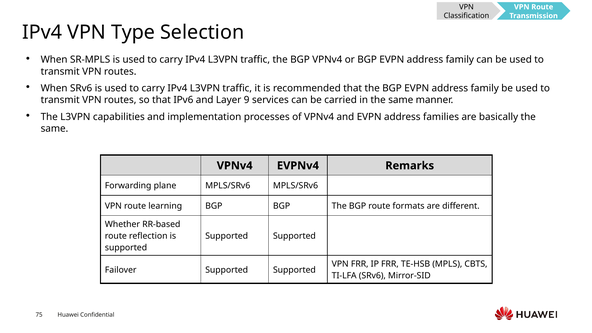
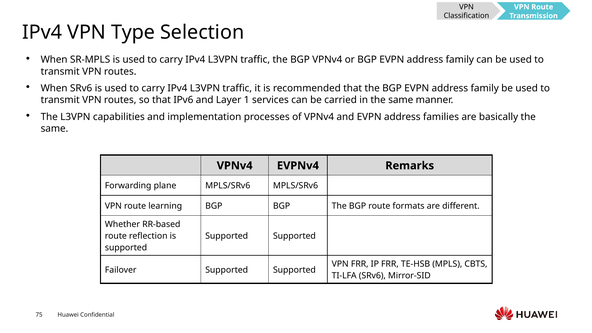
9: 9 -> 1
